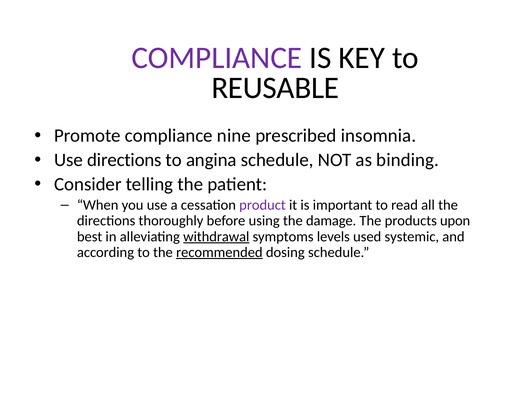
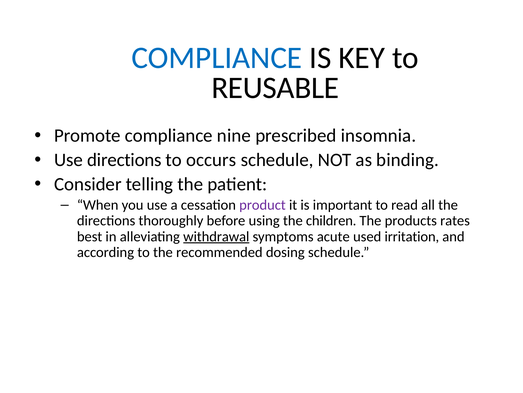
COMPLIANCE at (217, 58) colour: purple -> blue
angina: angina -> occurs
damage: damage -> children
upon: upon -> rates
levels: levels -> acute
systemic: systemic -> irritation
recommended underline: present -> none
